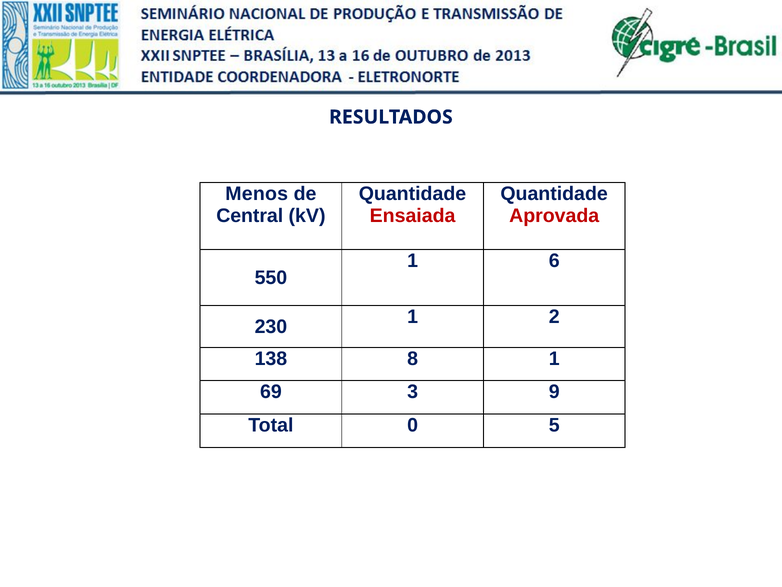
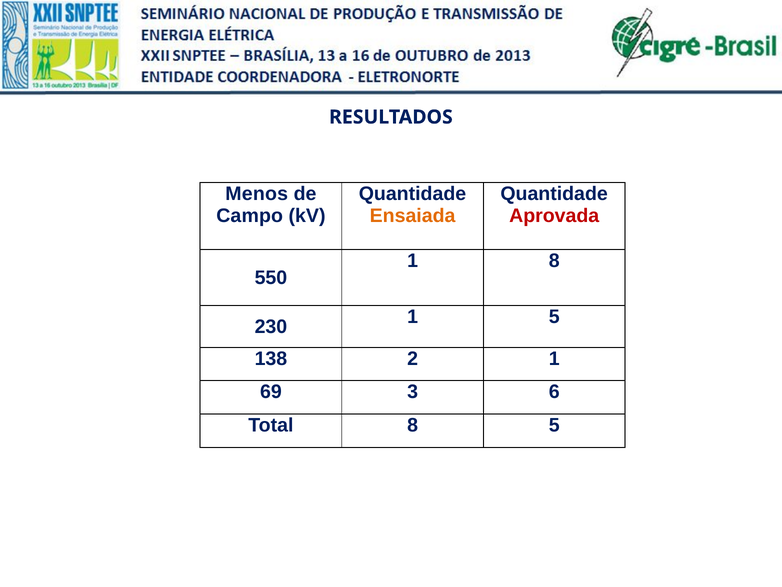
Central: Central -> Campo
Ensaiada colour: red -> orange
1 6: 6 -> 8
1 2: 2 -> 5
8: 8 -> 2
9: 9 -> 6
Total 0: 0 -> 8
